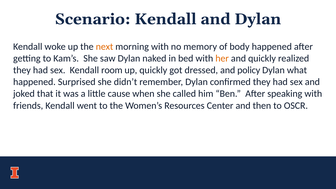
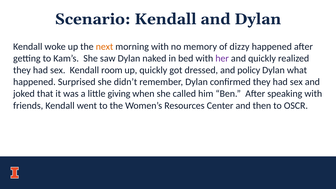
body: body -> dizzy
her colour: orange -> purple
cause: cause -> giving
